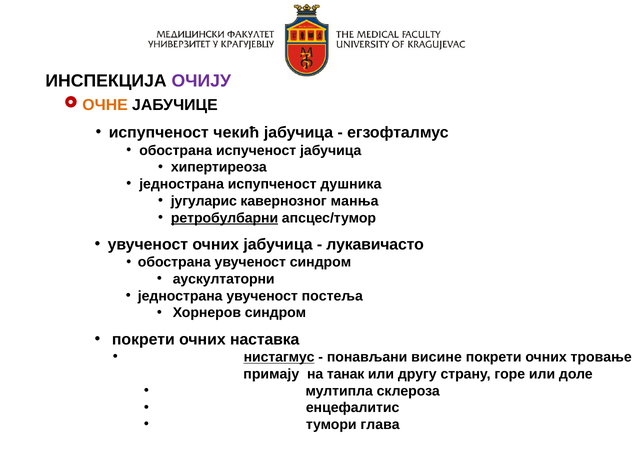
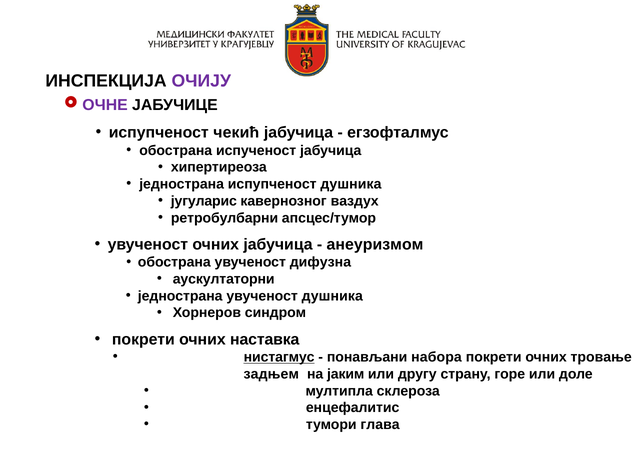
ОЧНЕ colour: orange -> purple
манња: манња -> ваздух
ретробулбарни underline: present -> none
лукавичасто: лукавичасто -> анеуризмом
увученост синдром: синдром -> дифузна
увученост постеља: постеља -> душника
висине: висине -> набора
примају: примају -> задњем
танак: танак -> јаким
